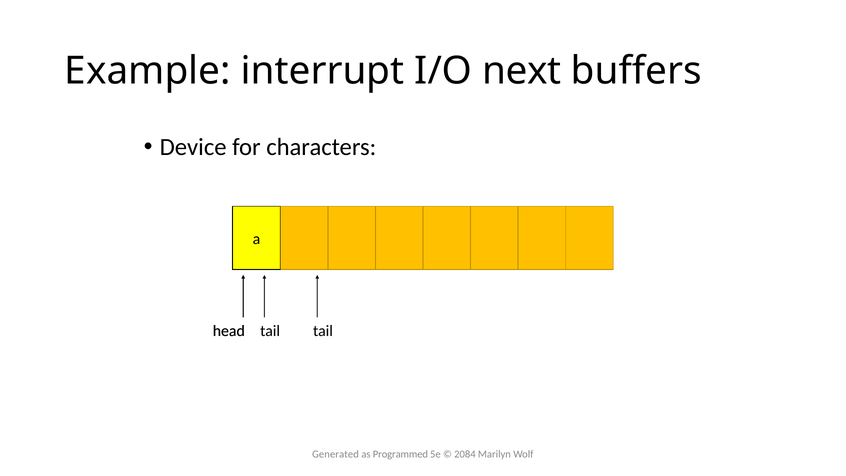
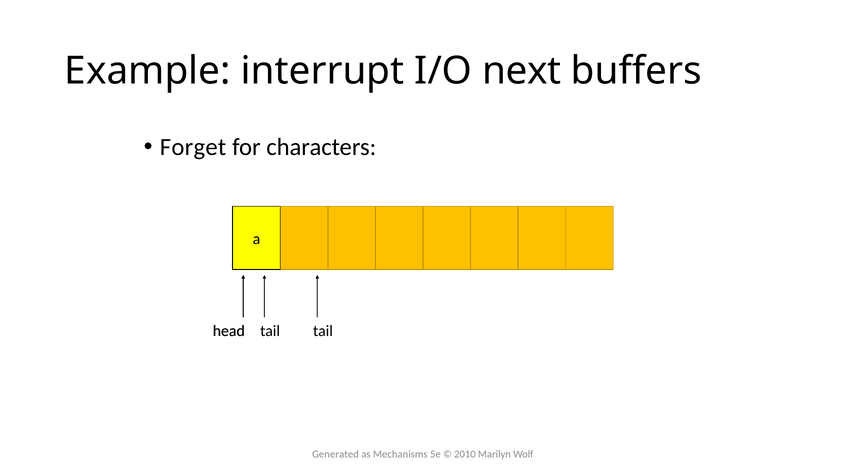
Device: Device -> Forget
Programmed: Programmed -> Mechanisms
2084: 2084 -> 2010
